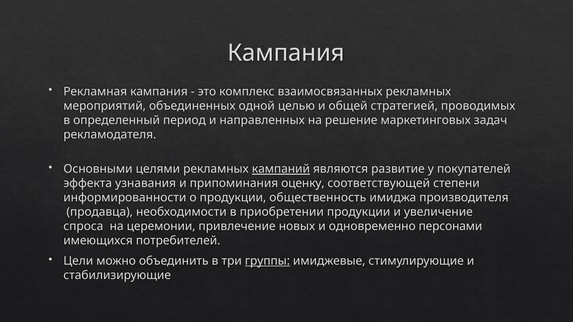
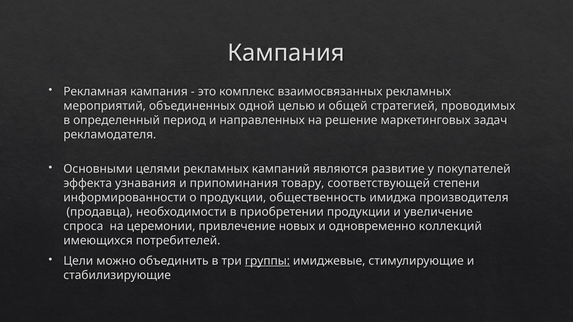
кампаний underline: present -> none
оценку: оценку -> товару
персонами: персонами -> коллекций
